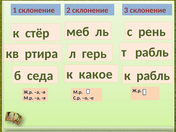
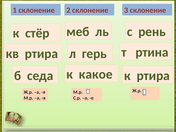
т рабль: рабль -> ртина
к рабль: рабль -> ртира
